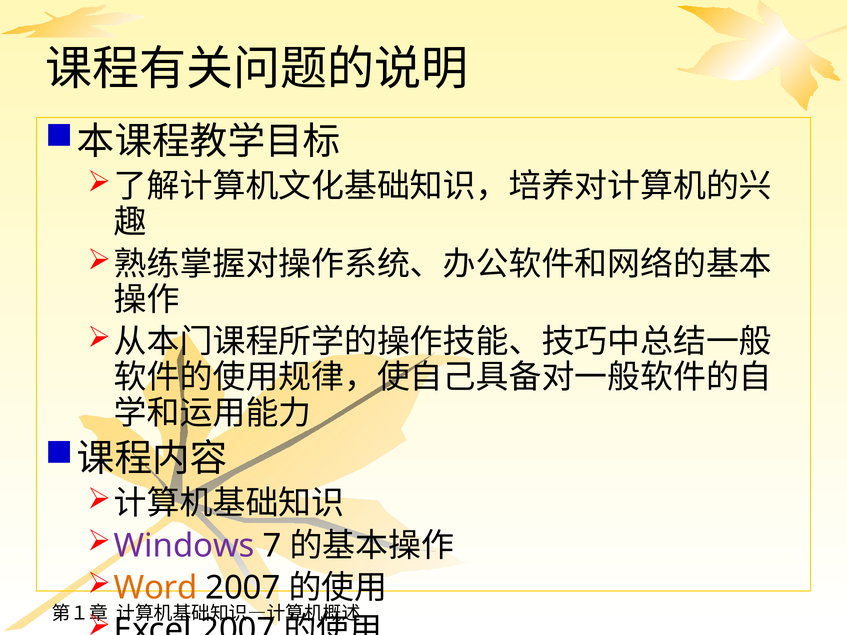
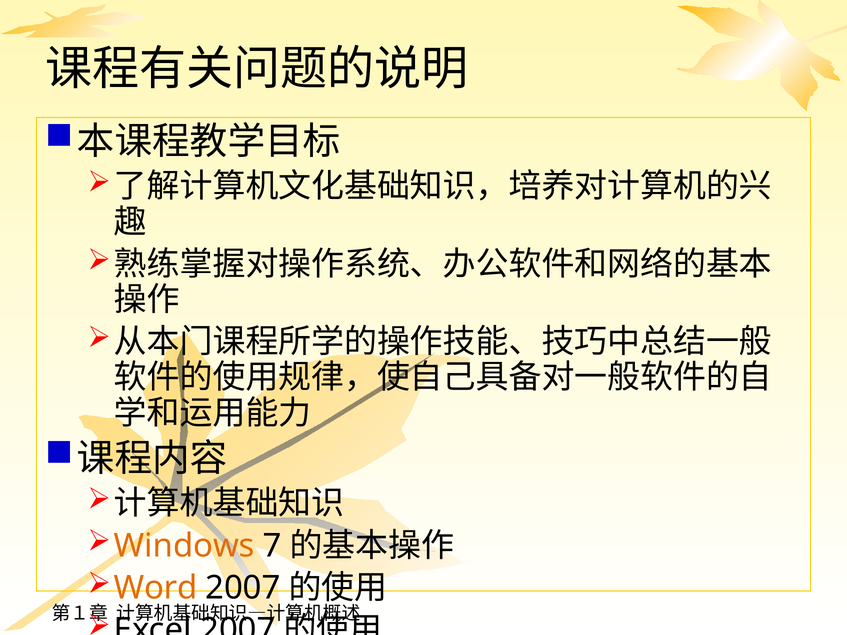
Windows colour: purple -> orange
